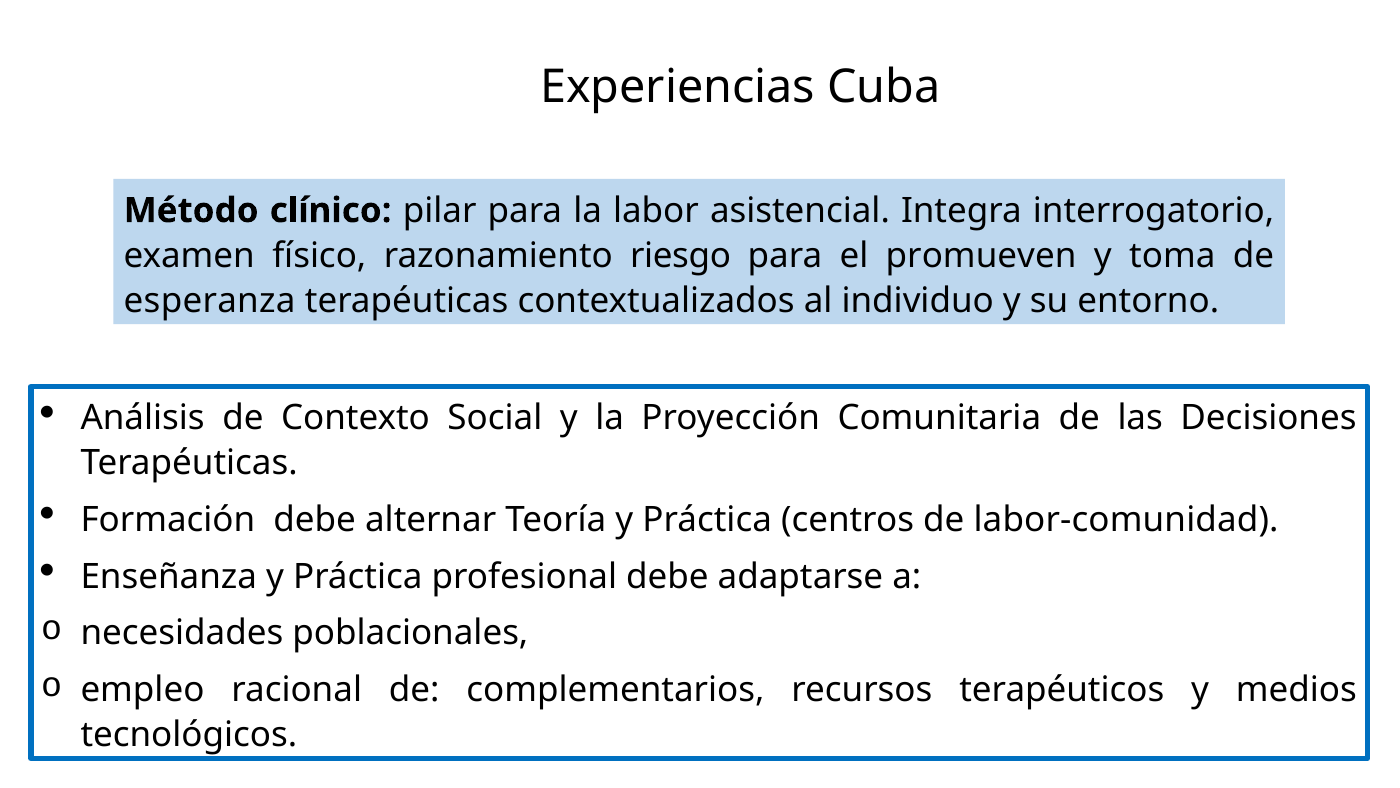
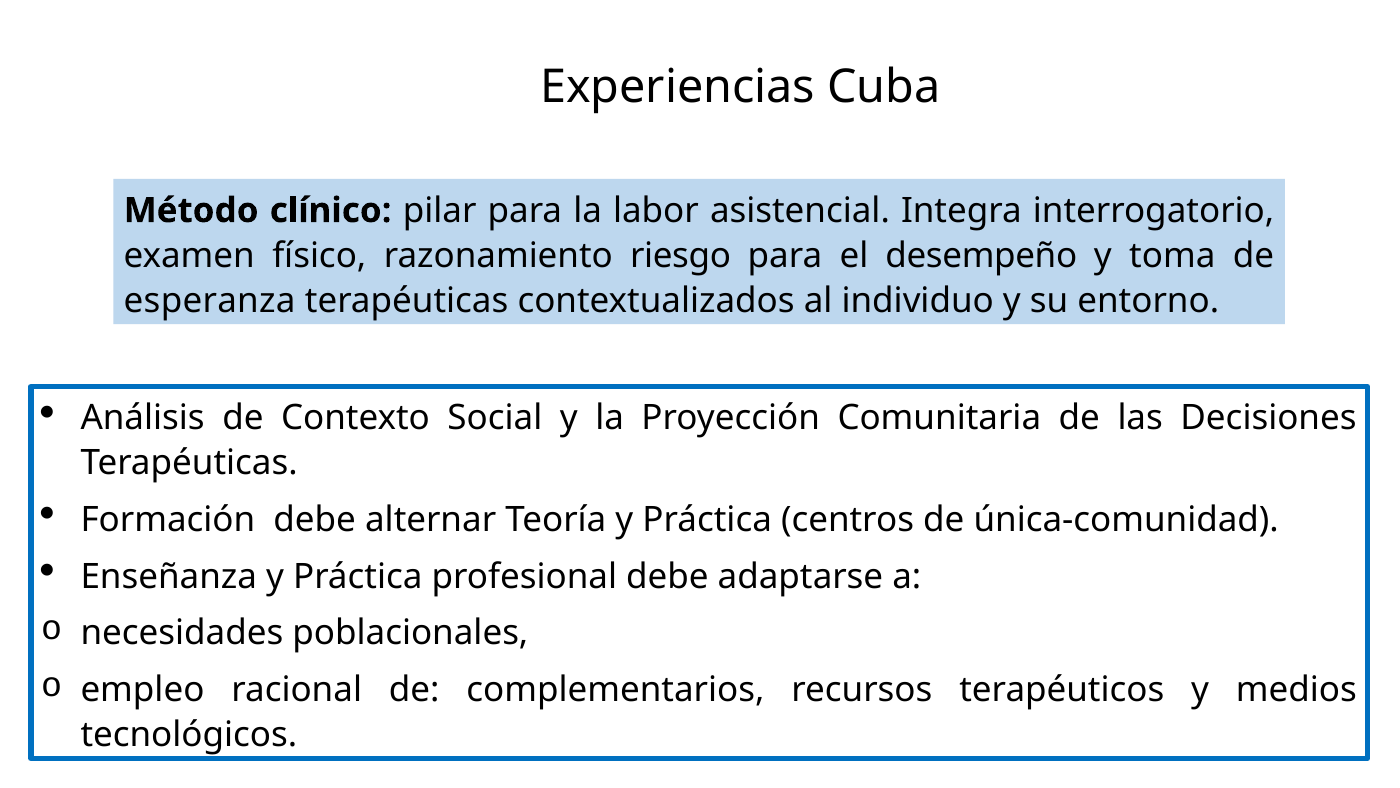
promueven: promueven -> desempeño
labor-comunidad: labor-comunidad -> única-comunidad
